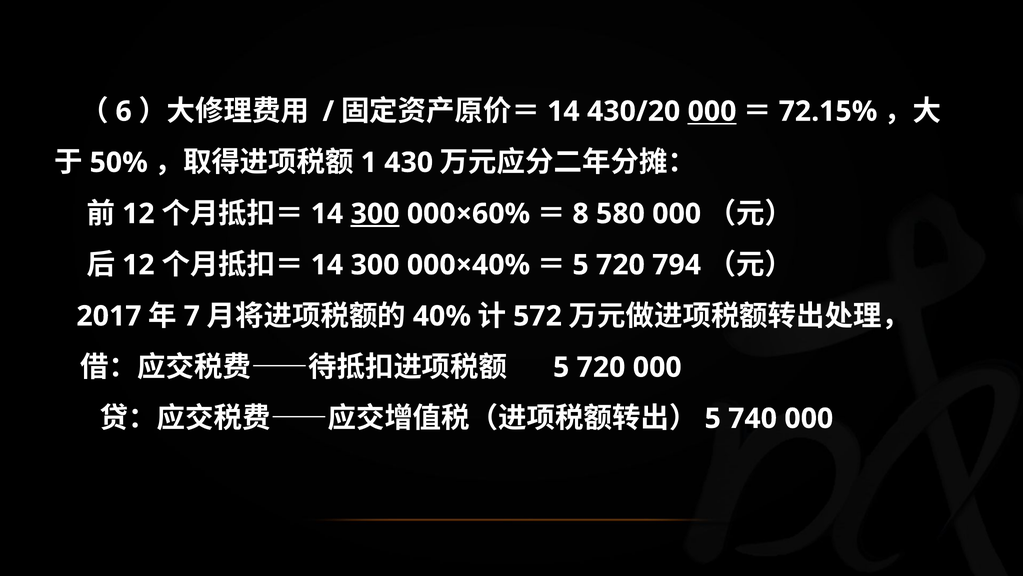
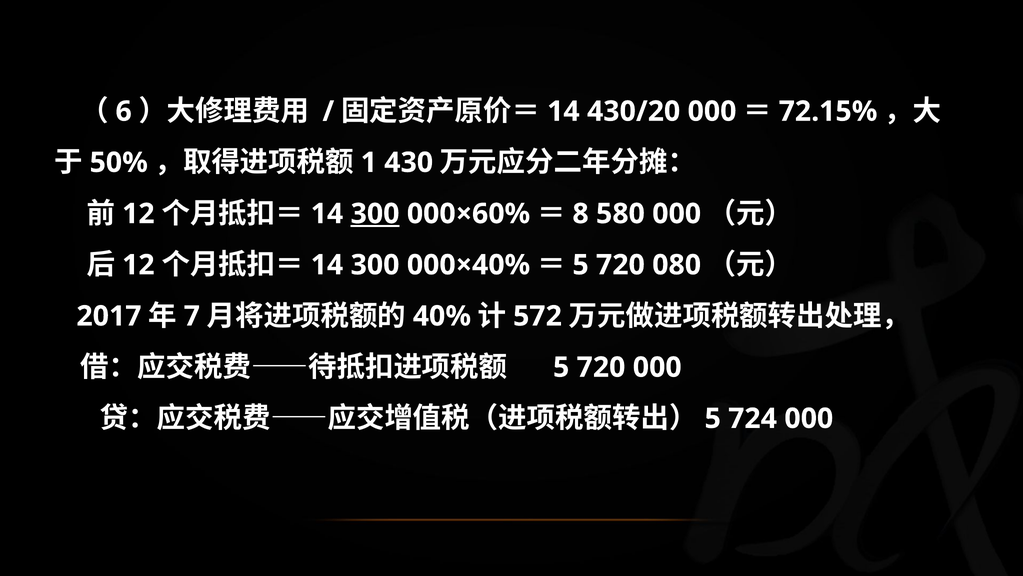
000 at (712, 111) underline: present -> none
794: 794 -> 080
740: 740 -> 724
